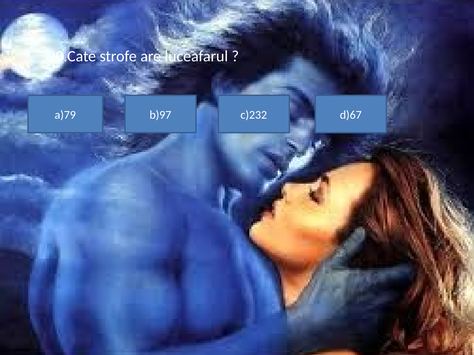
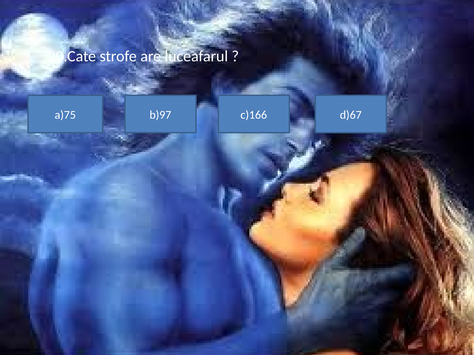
a)79: a)79 -> a)75
c)232: c)232 -> c)166
